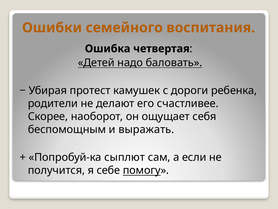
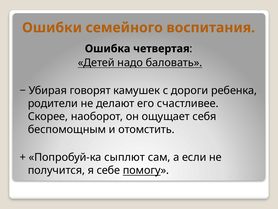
протест: протест -> говорят
выражать: выражать -> отомстить
